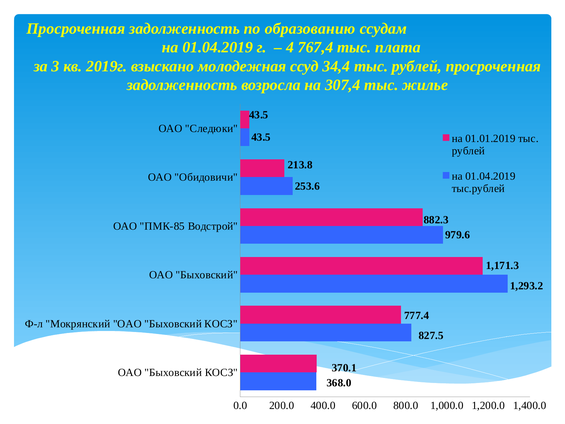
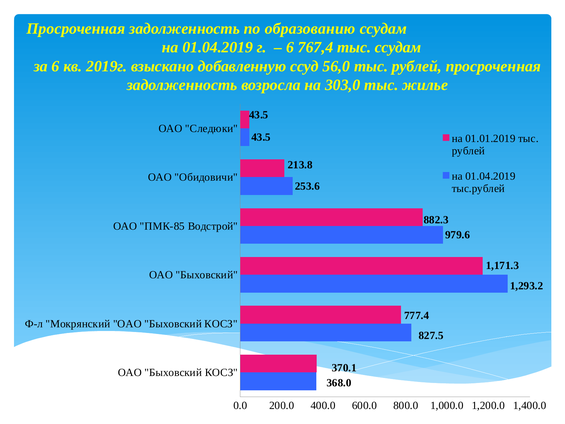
4 at (290, 47): 4 -> 6
тыс плата: плата -> ссудам
за 3: 3 -> 6
молодежная: молодежная -> добавленную
34,4: 34,4 -> 56,0
307,4: 307,4 -> 303,0
